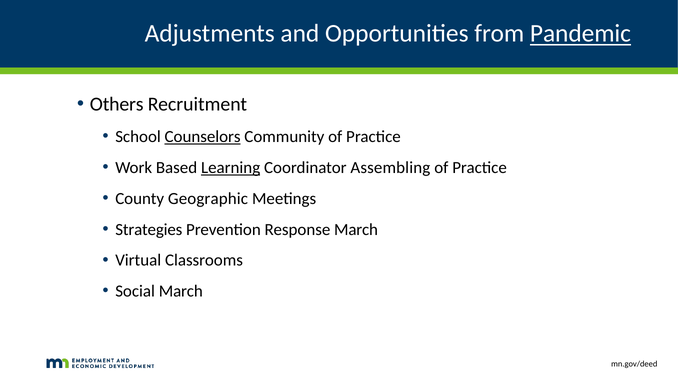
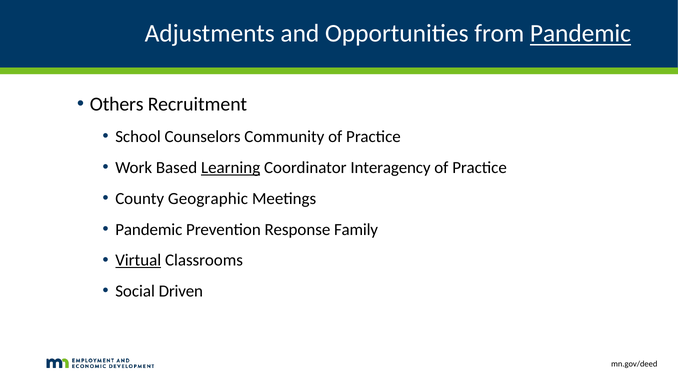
Counselors underline: present -> none
Assembling: Assembling -> Interagency
Strategies at (149, 230): Strategies -> Pandemic
Response March: March -> Family
Virtual underline: none -> present
Social March: March -> Driven
